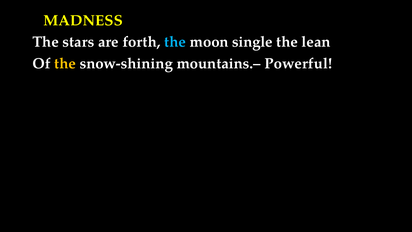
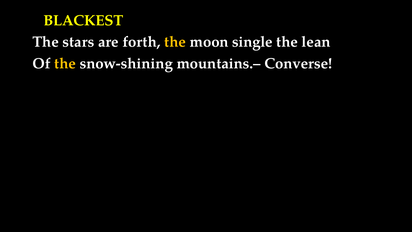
MADNESS: MADNESS -> BLACKEST
the at (175, 42) colour: light blue -> yellow
Powerful: Powerful -> Converse
